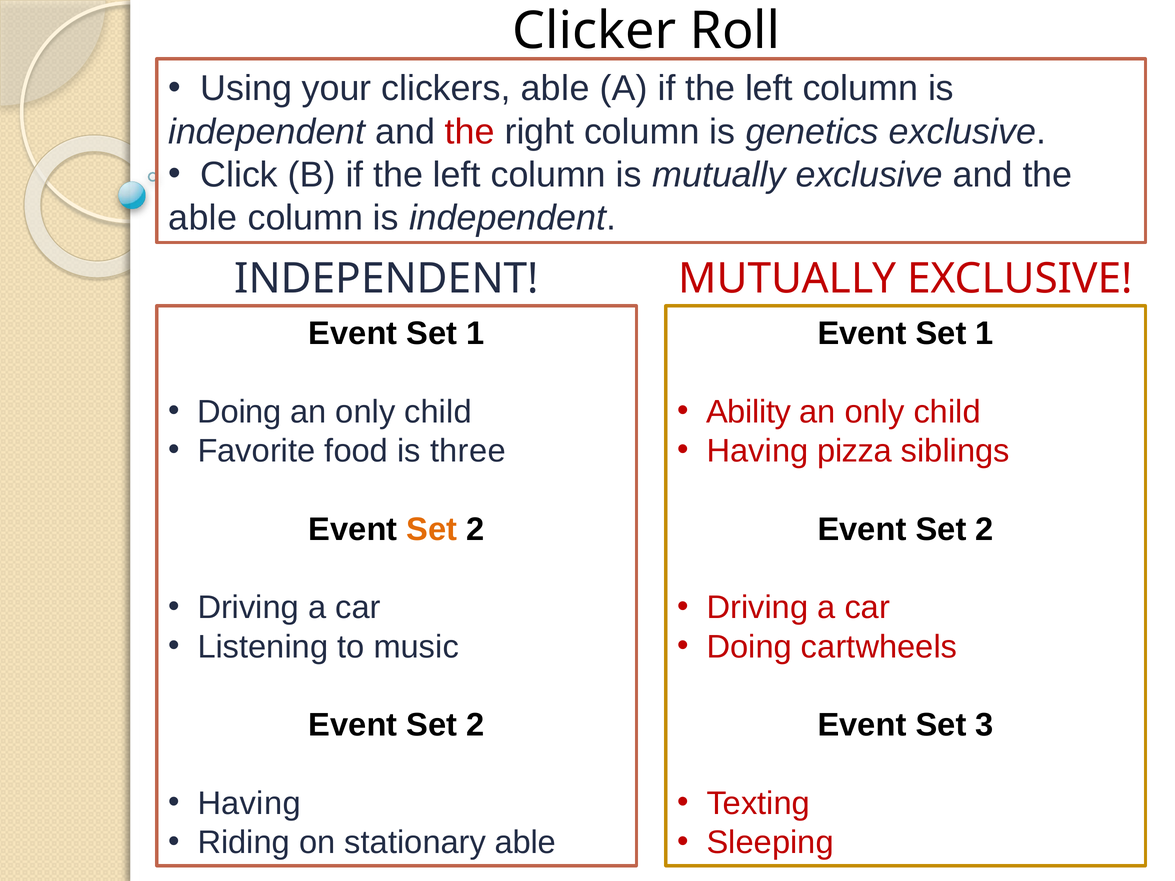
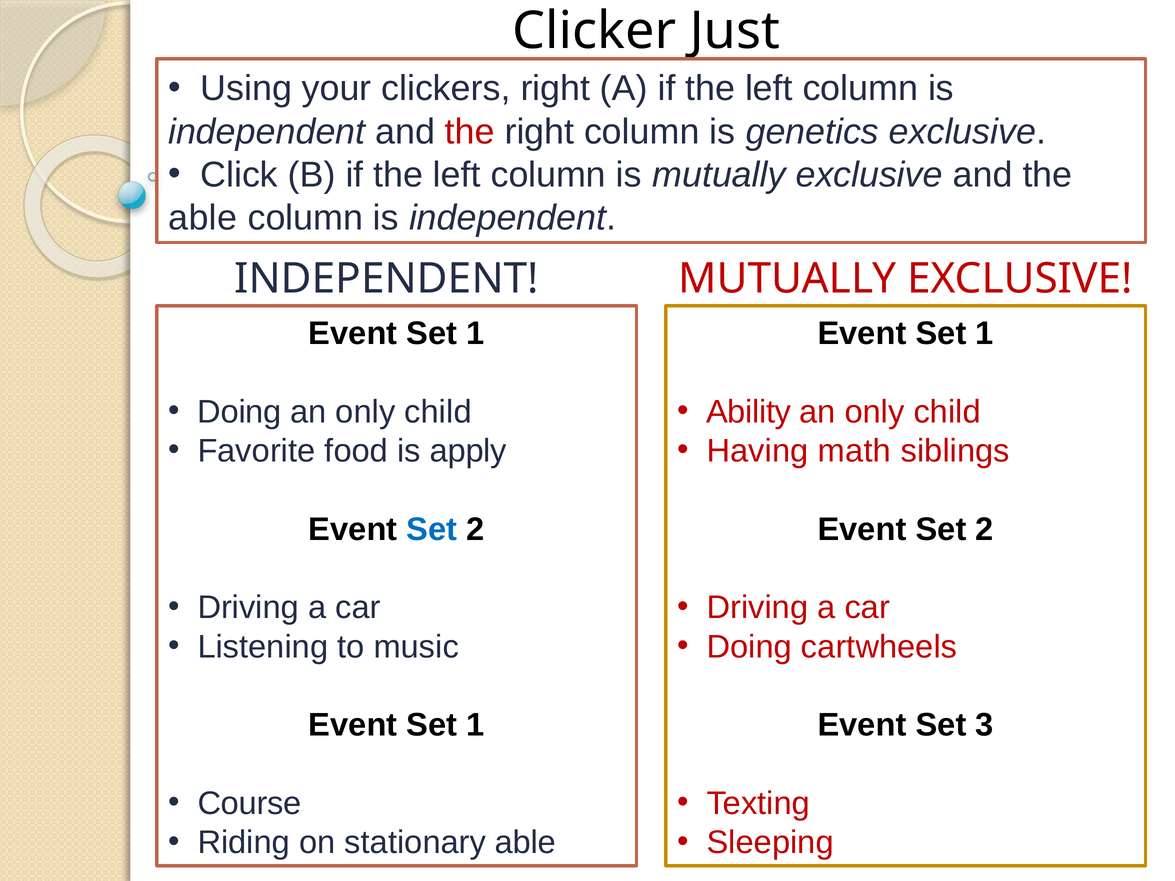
Roll: Roll -> Just
clickers able: able -> right
three: three -> apply
pizza: pizza -> math
Set at (432, 529) colour: orange -> blue
2 at (475, 725): 2 -> 1
Having at (249, 804): Having -> Course
